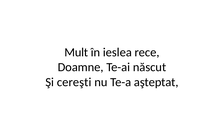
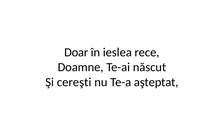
Mult: Mult -> Doar
